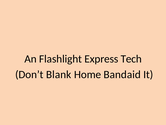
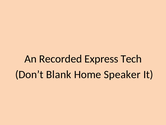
Flashlight: Flashlight -> Recorded
Bandaid: Bandaid -> Speaker
